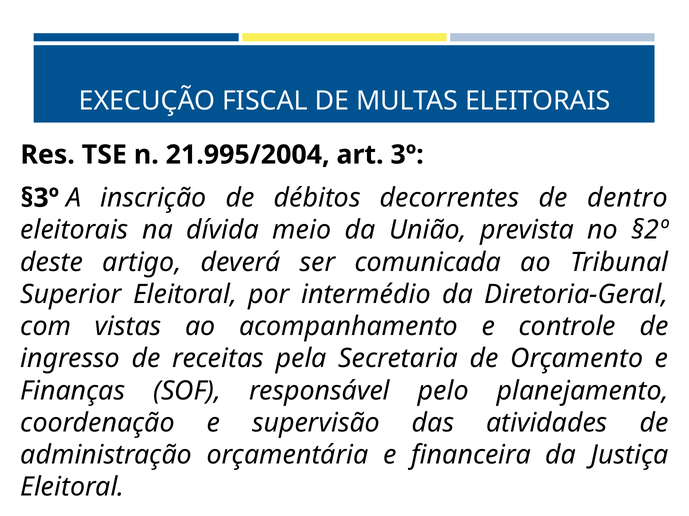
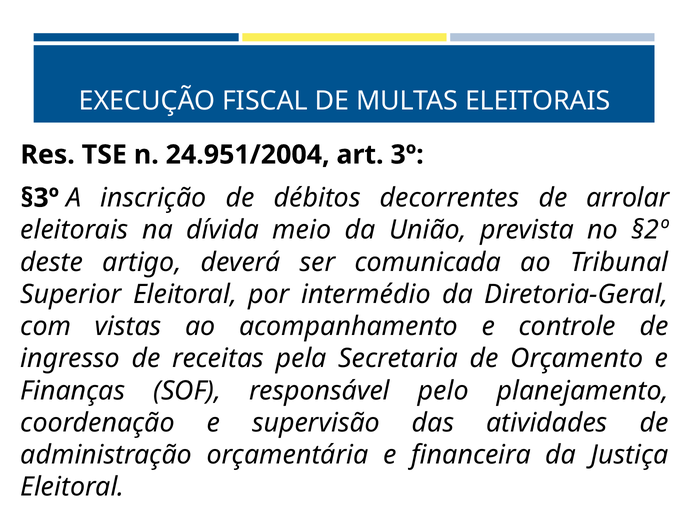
21.995/2004: 21.995/2004 -> 24.951/2004
dentro: dentro -> arrolar
